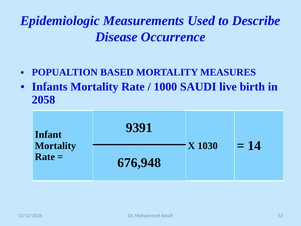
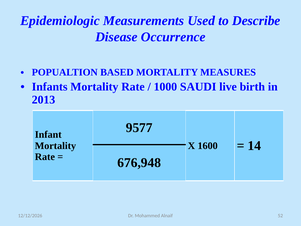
2058: 2058 -> 2013
9391: 9391 -> 9577
1030: 1030 -> 1600
